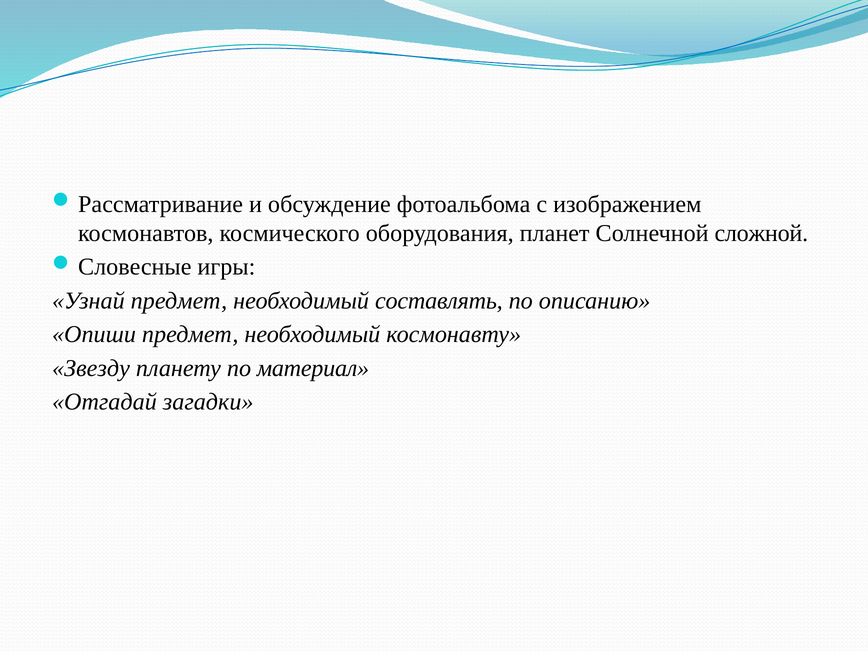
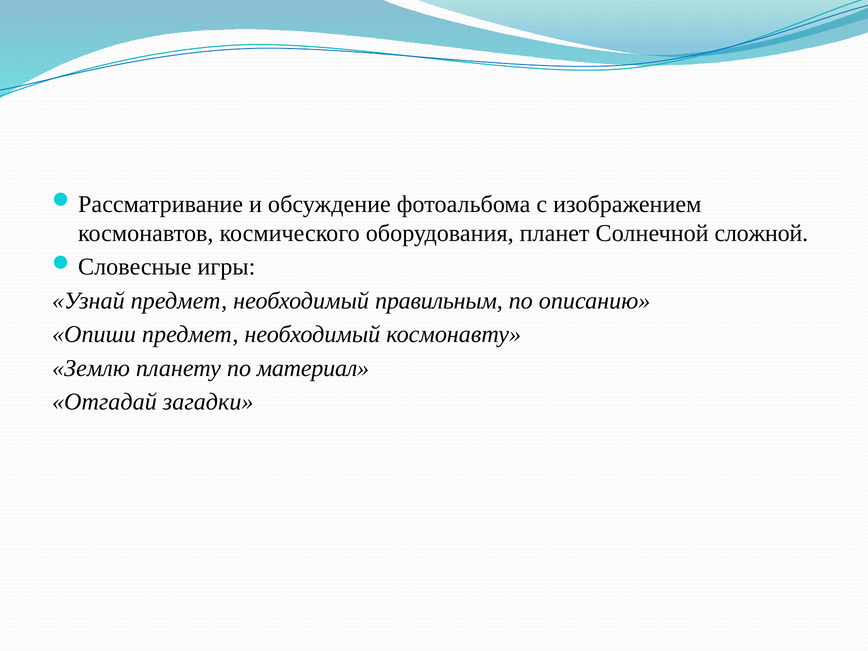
составлять: составлять -> правильным
Звезду: Звезду -> Землю
